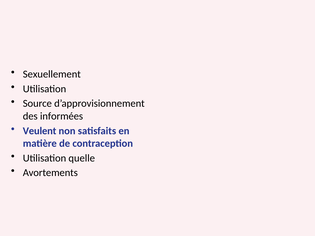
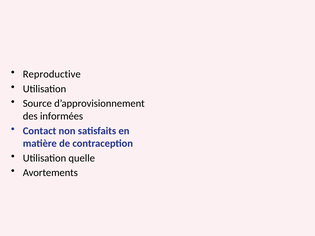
Sexuellement: Sexuellement -> Reproductive
Veulent: Veulent -> Contact
